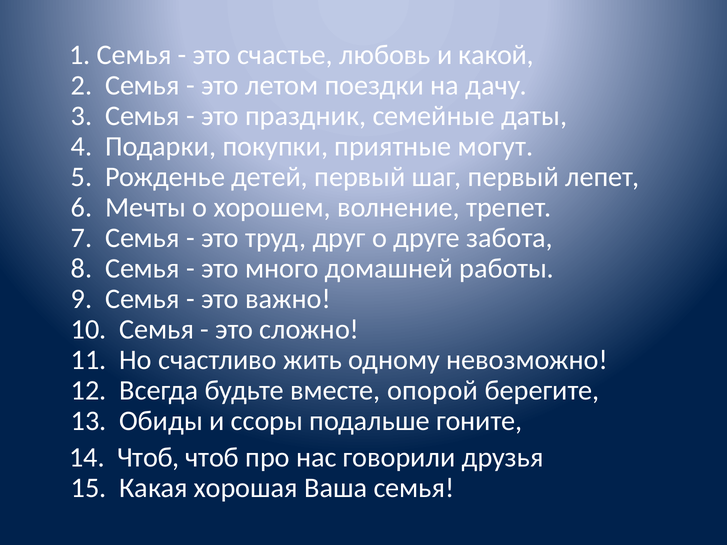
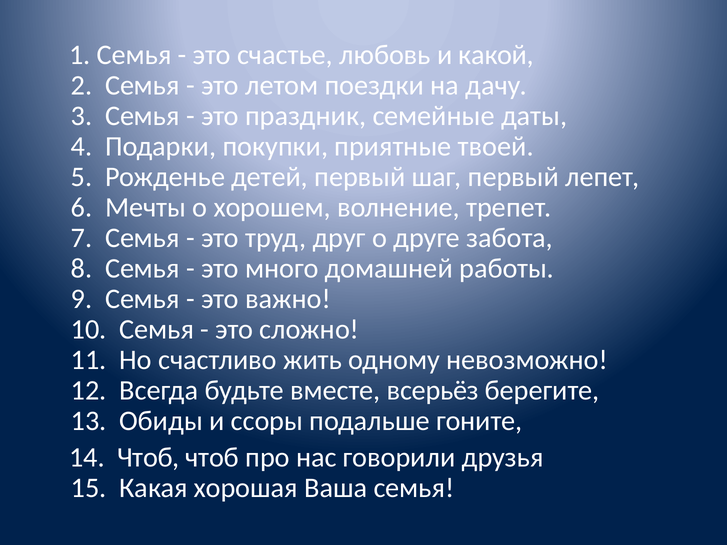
могут: могут -> твоей
опорой: опорой -> всерьёз
